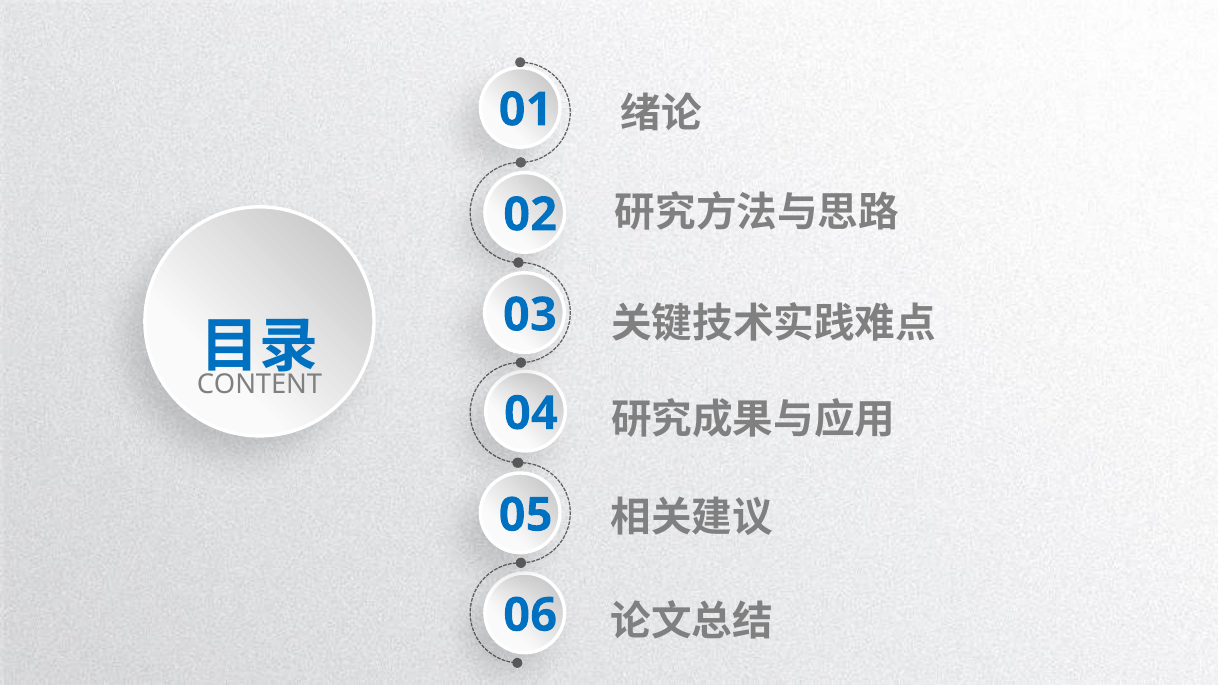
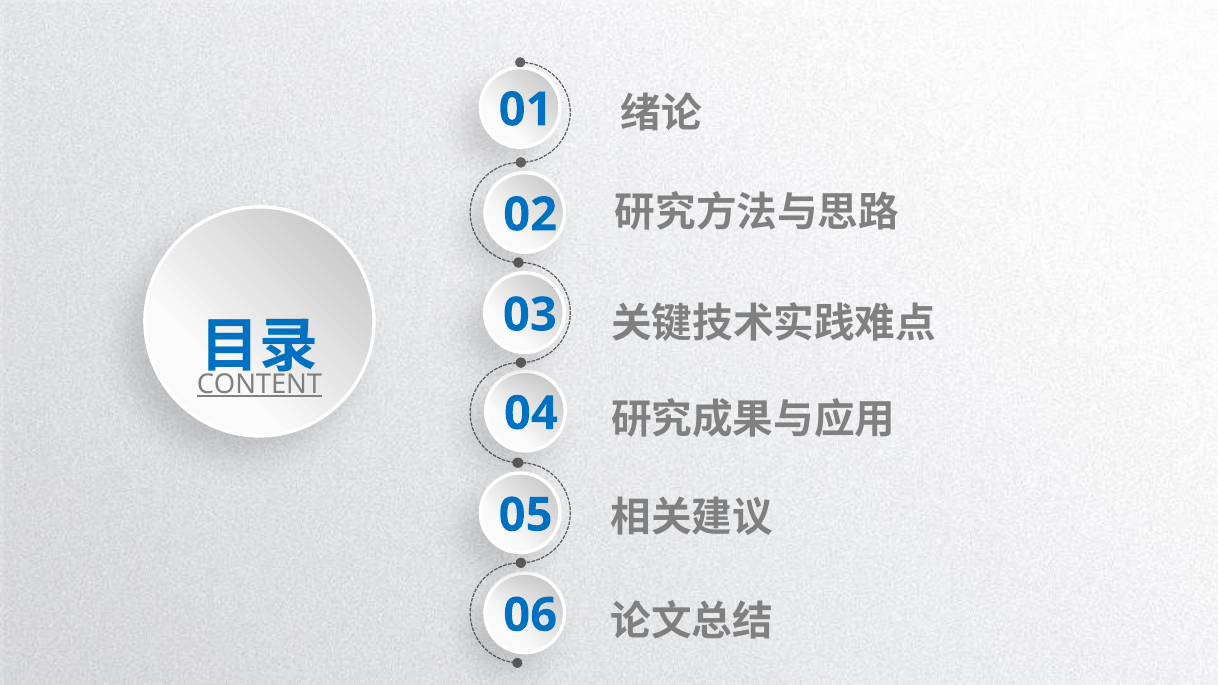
CONTENT underline: none -> present
